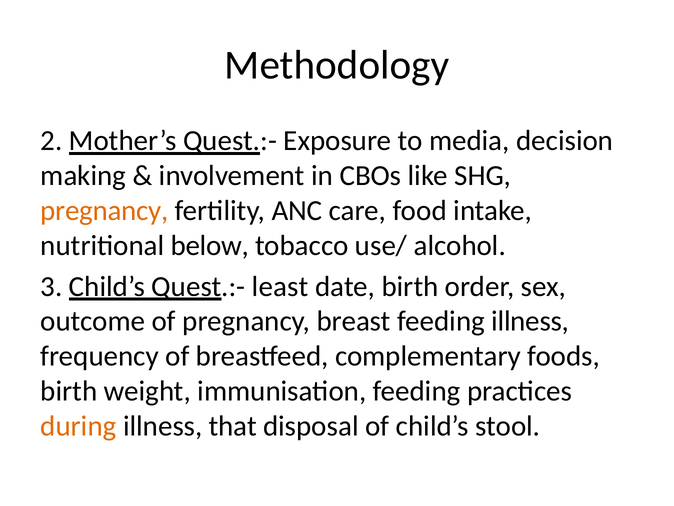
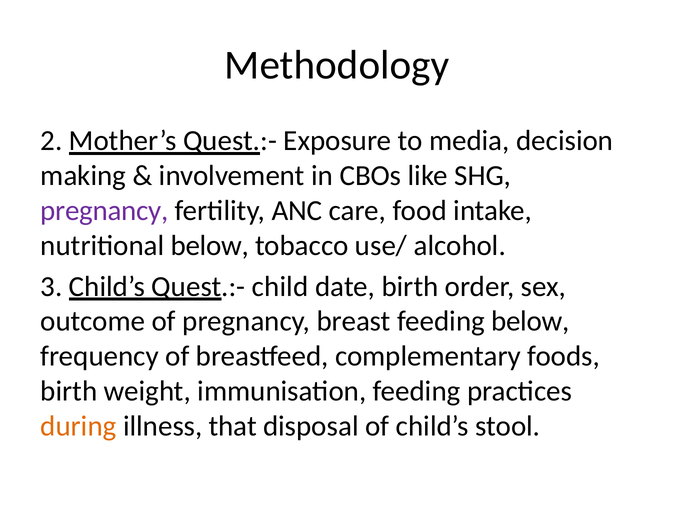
pregnancy at (104, 210) colour: orange -> purple
least: least -> child
feeding illness: illness -> below
